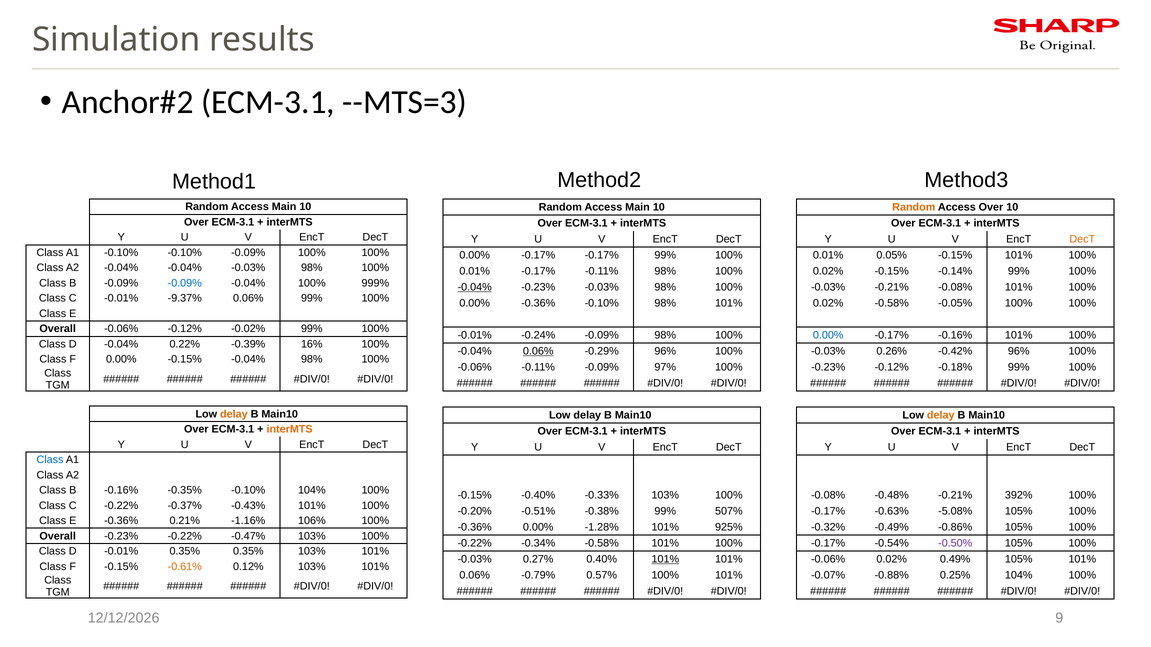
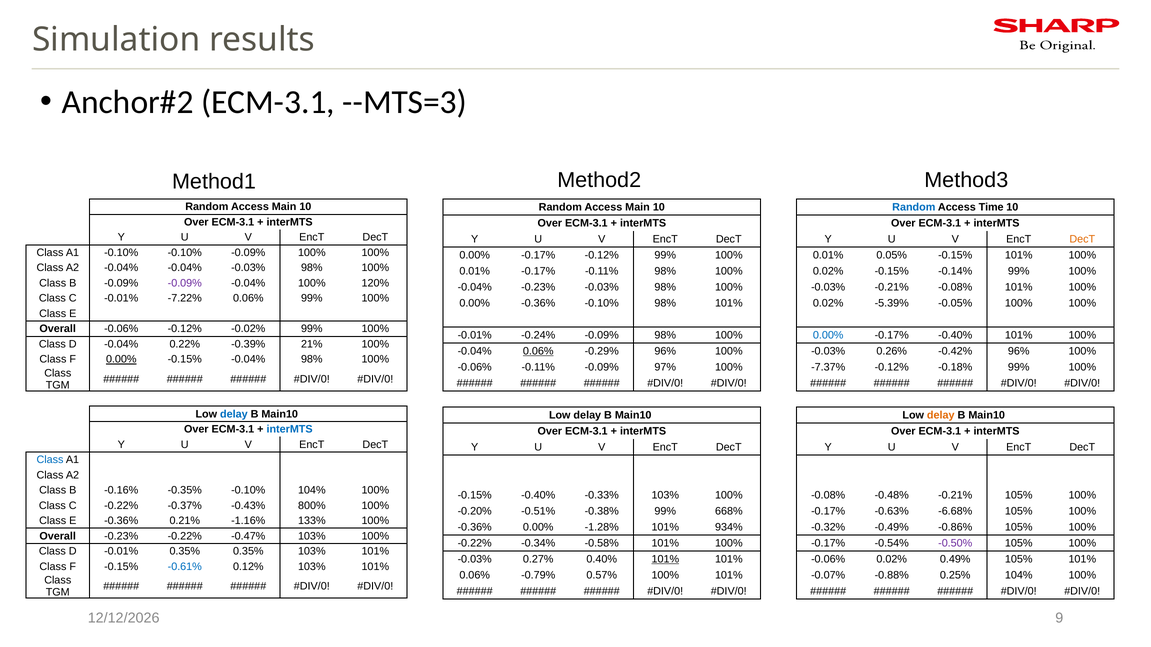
Random at (914, 207) colour: orange -> blue
Access Over: Over -> Time
-0.17% -0.17%: -0.17% -> -0.12%
-0.09% at (185, 283) colour: blue -> purple
999%: 999% -> 120%
-0.04% at (475, 287) underline: present -> none
-9.37%: -9.37% -> -7.22%
0.02% -0.58%: -0.58% -> -5.39%
-0.17% -0.16%: -0.16% -> -0.40%
16%: 16% -> 21%
0.00% at (121, 360) underline: none -> present
-0.23% at (828, 367): -0.23% -> -7.37%
delay at (234, 414) colour: orange -> blue
interMTS at (290, 430) colour: orange -> blue
-0.21% 392%: 392% -> 105%
-0.43% 101%: 101% -> 800%
507%: 507% -> 668%
-5.08%: -5.08% -> -6.68%
106%: 106% -> 133%
925%: 925% -> 934%
-0.61% colour: orange -> blue
